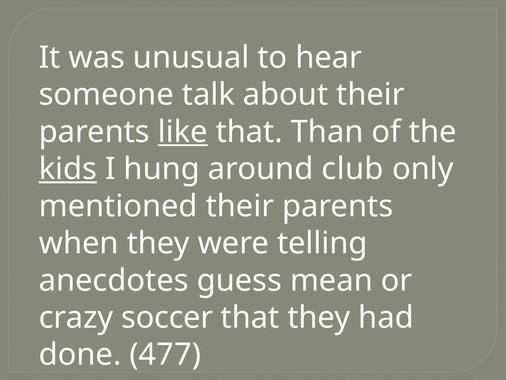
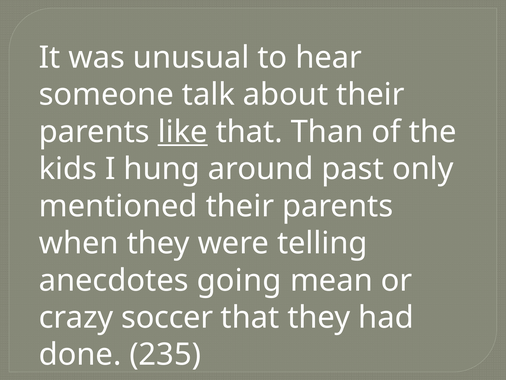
kids underline: present -> none
club: club -> past
guess: guess -> going
477: 477 -> 235
